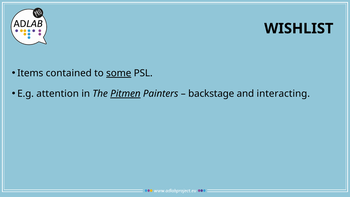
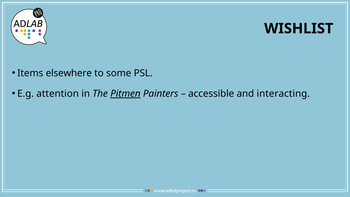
contained: contained -> elsewhere
some underline: present -> none
backstage: backstage -> accessible
